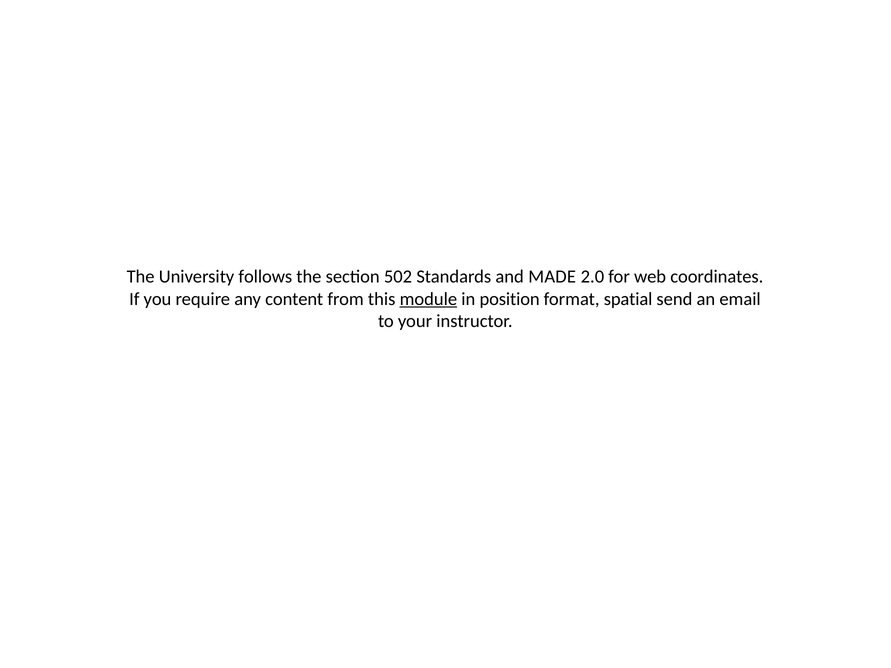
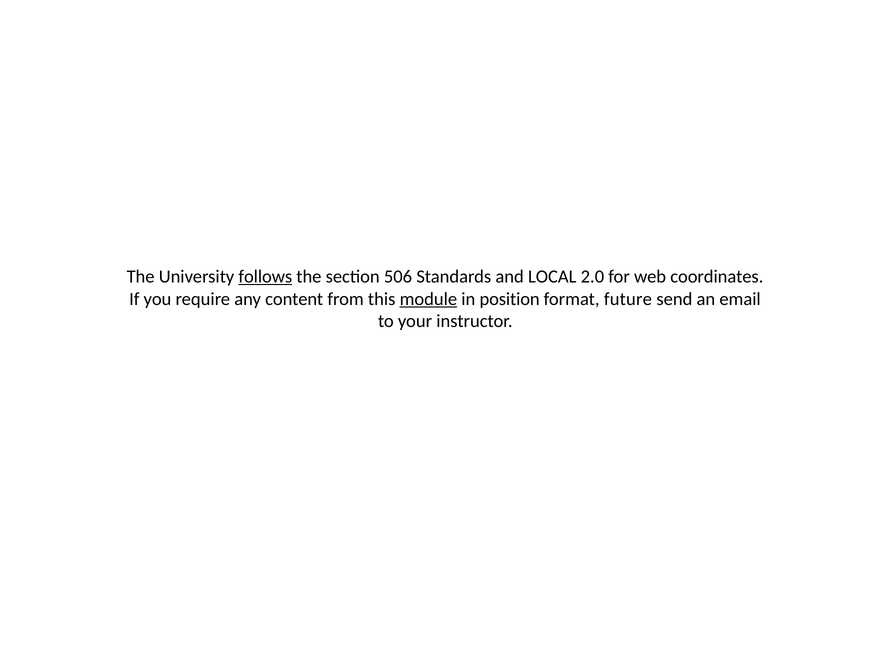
follows underline: none -> present
502: 502 -> 506
MADE: MADE -> LOCAL
spatial: spatial -> future
